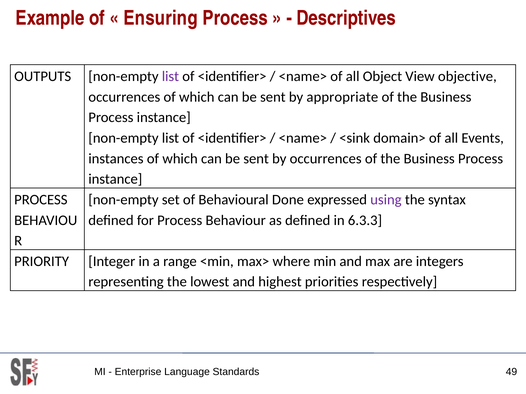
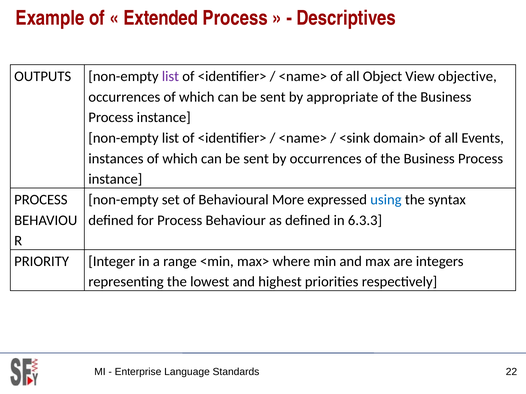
Ensuring: Ensuring -> Extended
Done: Done -> More
using colour: purple -> blue
49: 49 -> 22
